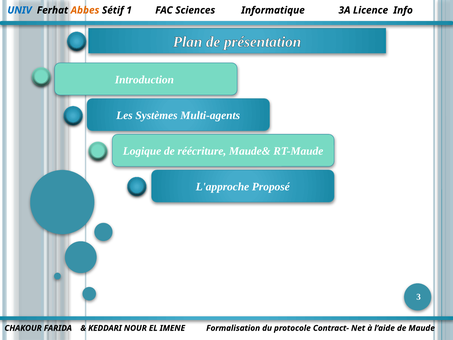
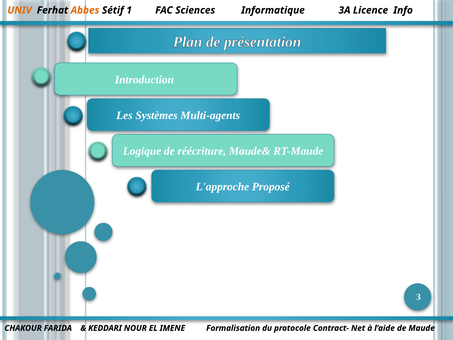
UNIV colour: blue -> orange
